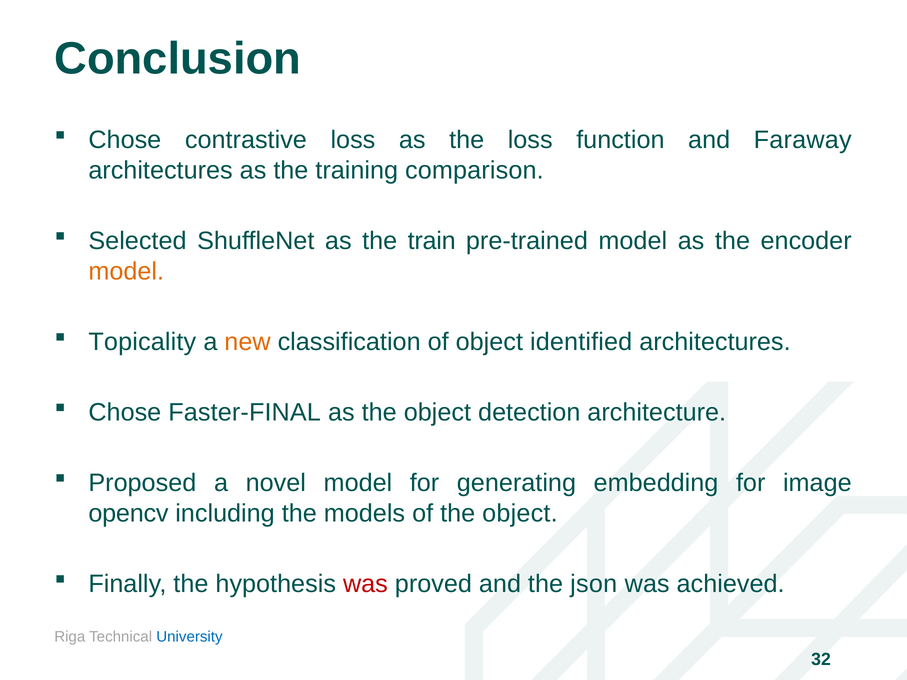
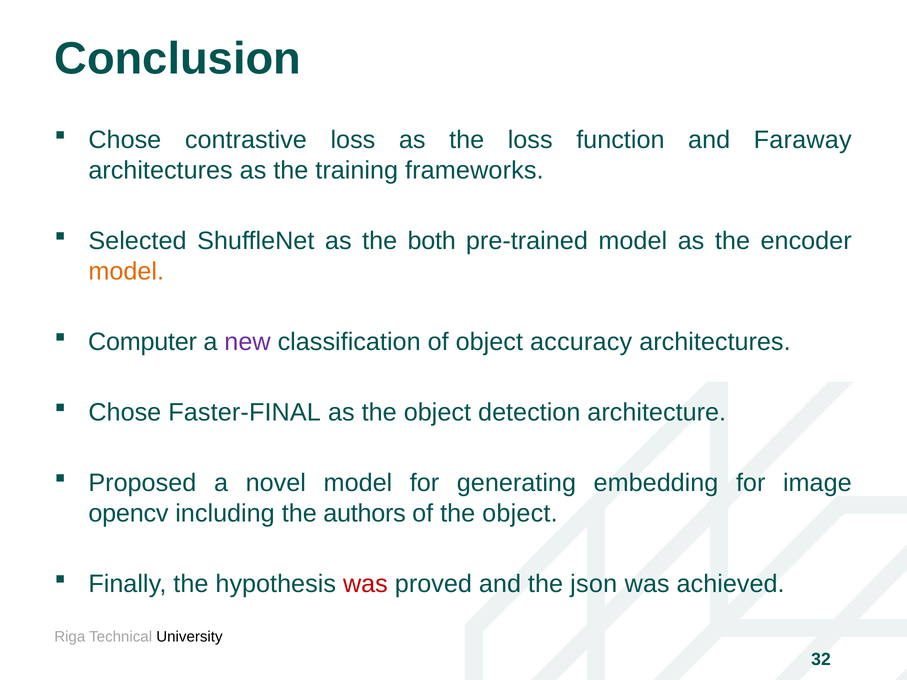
comparison: comparison -> frameworks
train: train -> both
Topicality: Topicality -> Computer
new colour: orange -> purple
identified: identified -> accuracy
models: models -> authors
University colour: blue -> black
